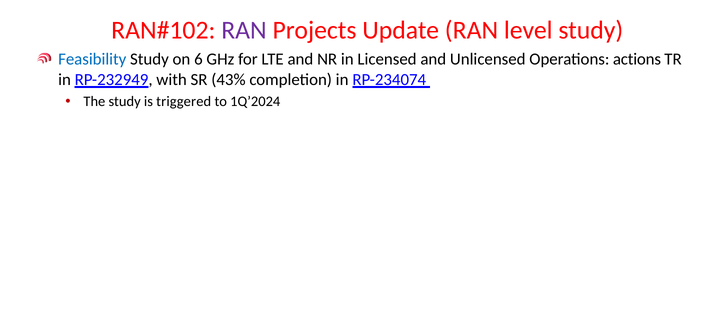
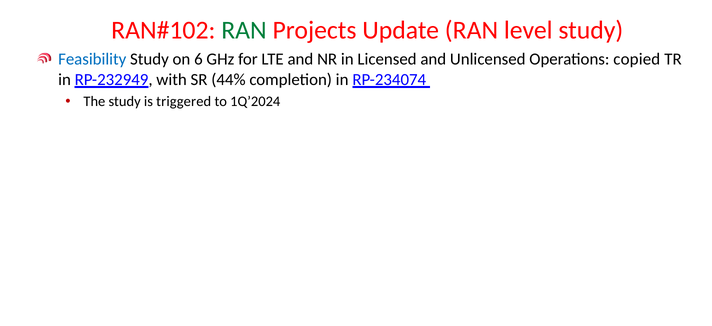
RAN at (244, 30) colour: purple -> green
actions: actions -> copied
43%: 43% -> 44%
